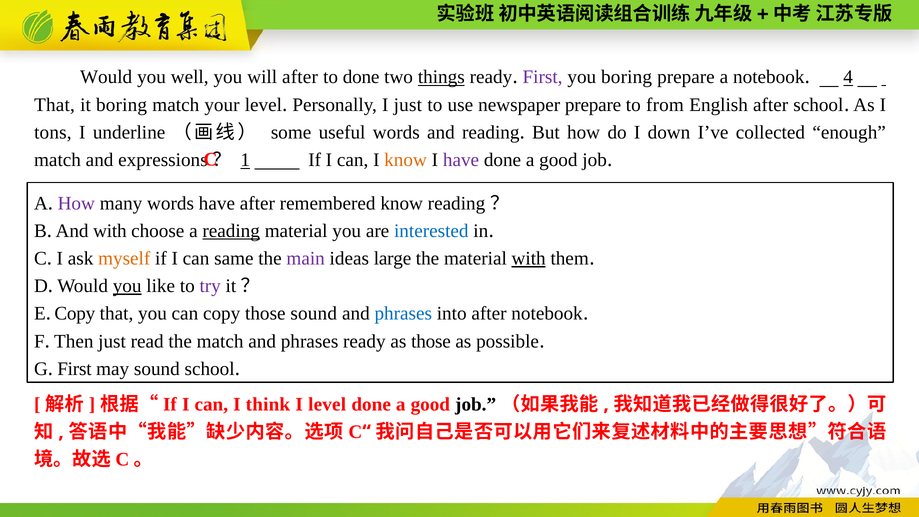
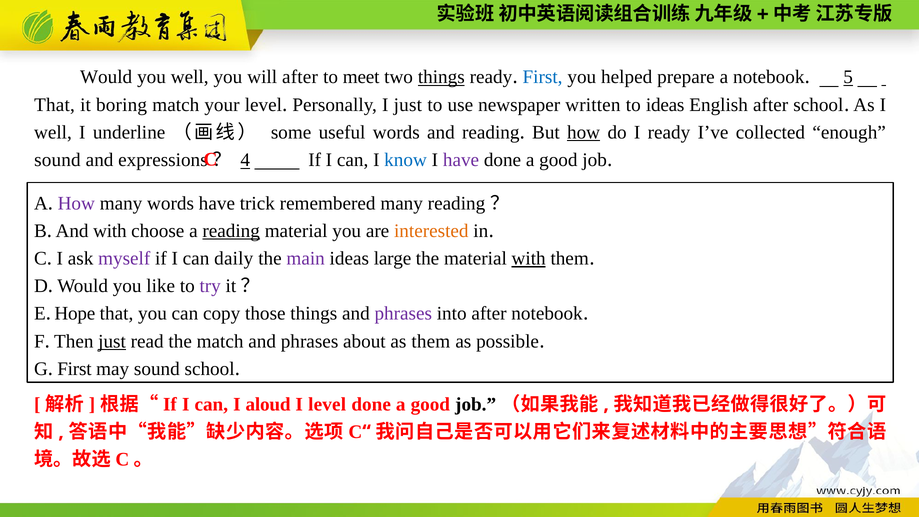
to done: done -> meet
First at (543, 77) colour: purple -> blue
you boring: boring -> helped
4: 4 -> 5
newspaper prepare: prepare -> written
to from: from -> ideas
tons at (53, 132): tons -> well
how at (584, 132) underline: none -> present
I down: down -> ready
match at (58, 160): match -> sound
1: 1 -> 4
know at (406, 160) colour: orange -> blue
have after: after -> trick
remembered know: know -> many
interested colour: blue -> orange
myself colour: orange -> purple
same: same -> daily
you at (127, 286) underline: present -> none
Copy at (75, 314): Copy -> Hope
those sound: sound -> things
phrases at (403, 314) colour: blue -> purple
just at (112, 341) underline: none -> present
phrases ready: ready -> about
as those: those -> them
think: think -> aloud
